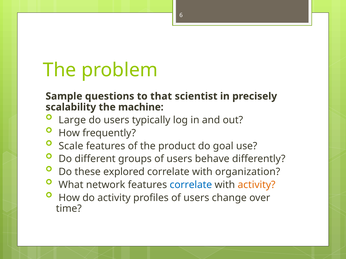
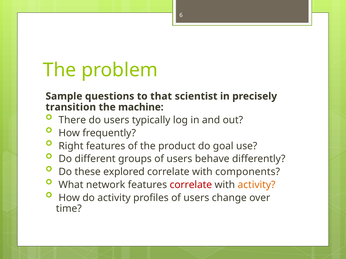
scalability: scalability -> transition
Large: Large -> There
Scale: Scale -> Right
organization: organization -> components
correlate at (191, 185) colour: blue -> red
